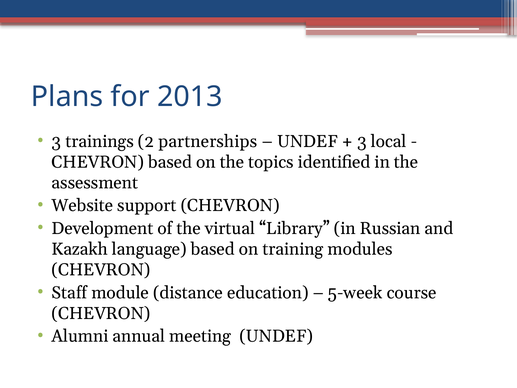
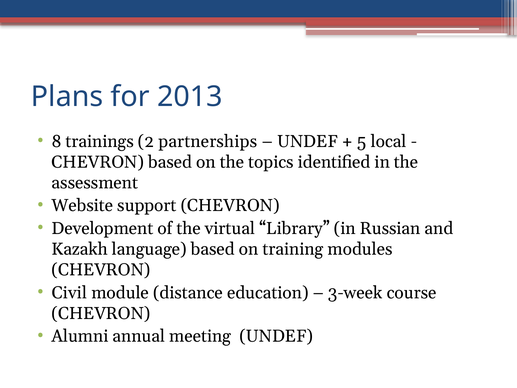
3 at (56, 141): 3 -> 8
3 at (362, 141): 3 -> 5
Staff: Staff -> Civil
5-week: 5-week -> 3-week
